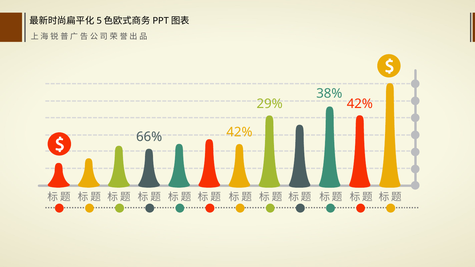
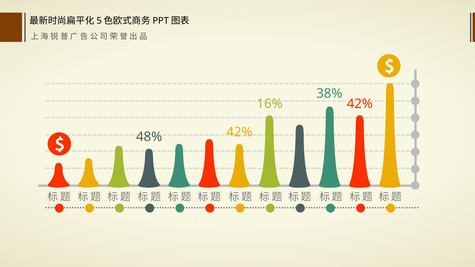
29%: 29% -> 16%
66%: 66% -> 48%
